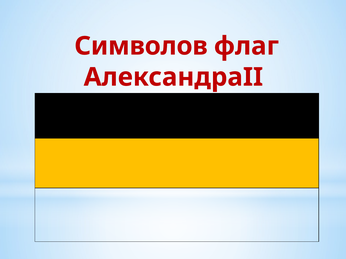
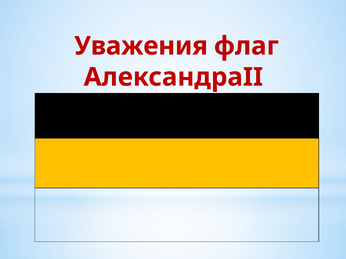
Символов: Символов -> Уважения
